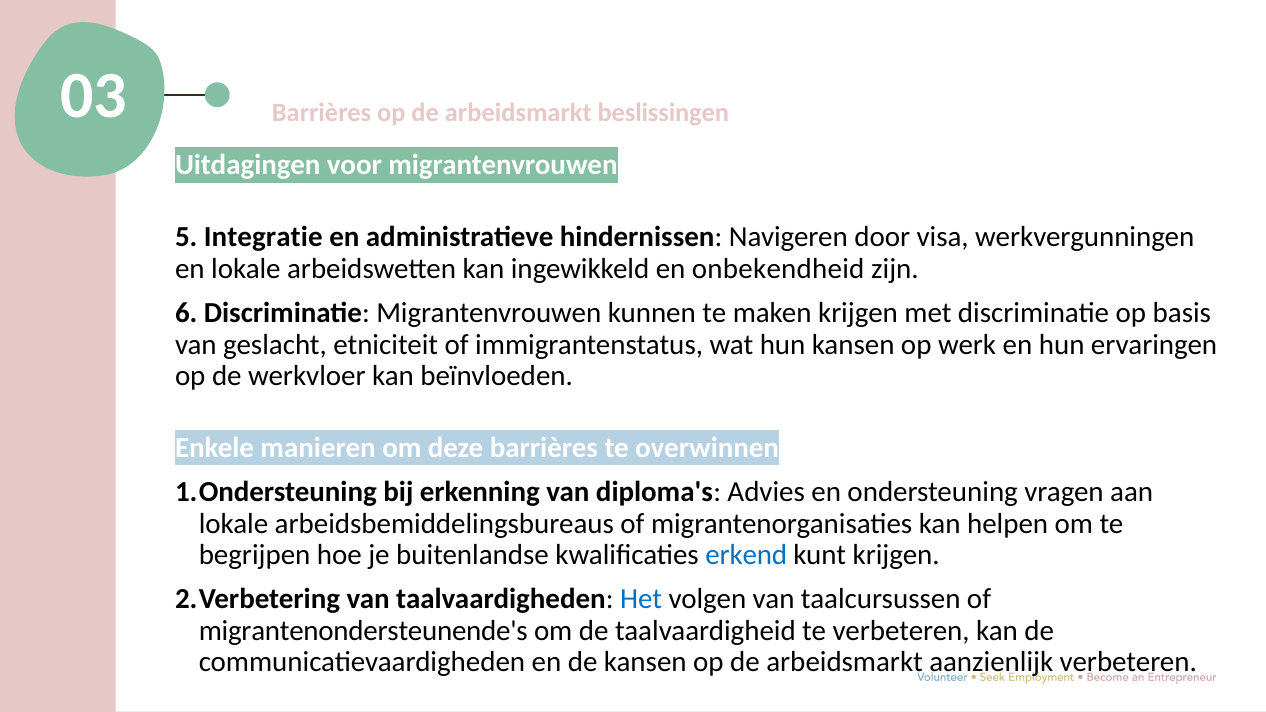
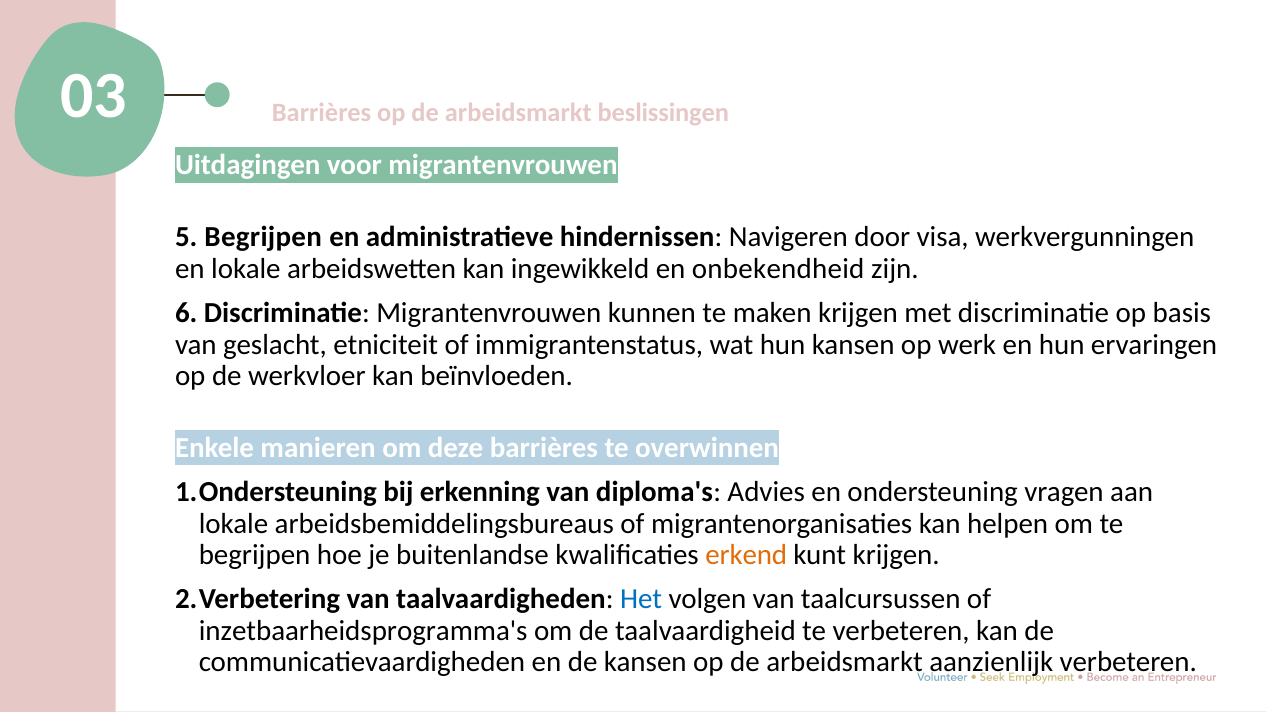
5 Integratie: Integratie -> Begrijpen
erkend colour: blue -> orange
migrantenondersteunende's: migrantenondersteunende's -> inzetbaarheidsprogramma's
